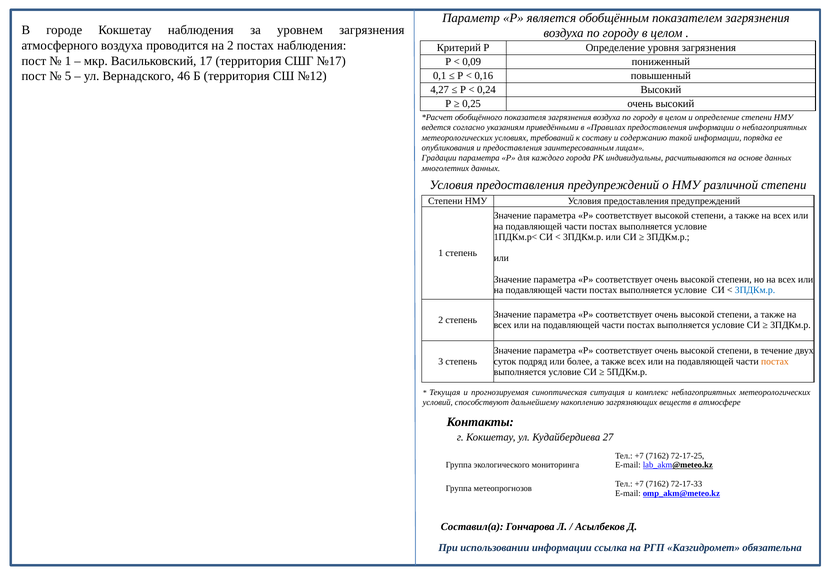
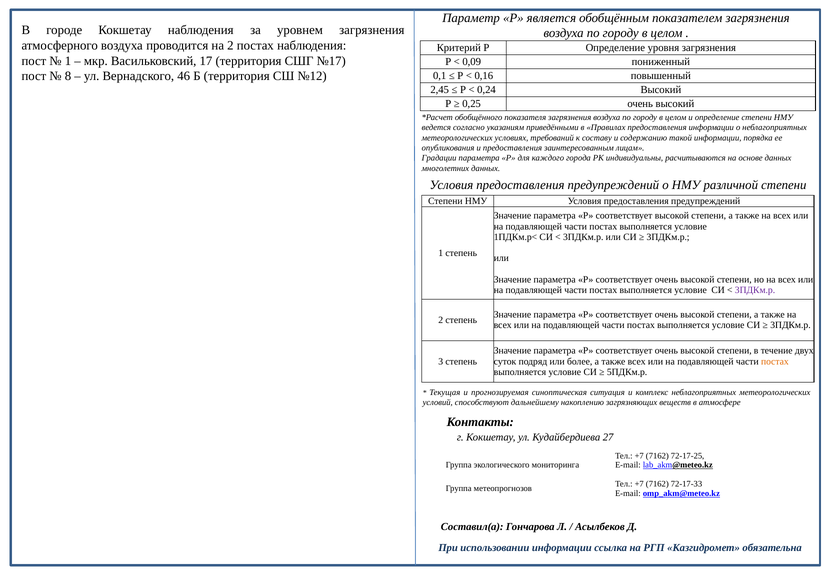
5: 5 -> 8
4,27: 4,27 -> 2,45
3ПДКм.р at (755, 290) colour: blue -> purple
